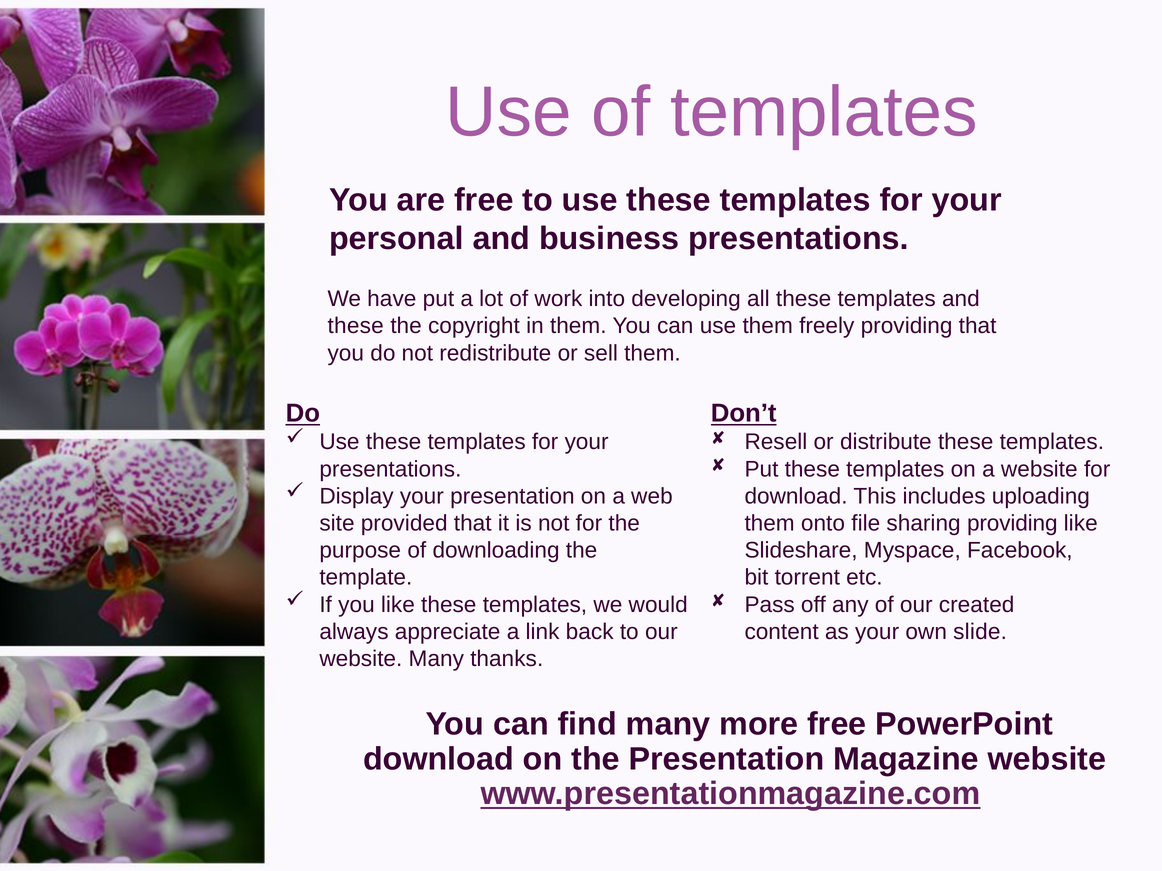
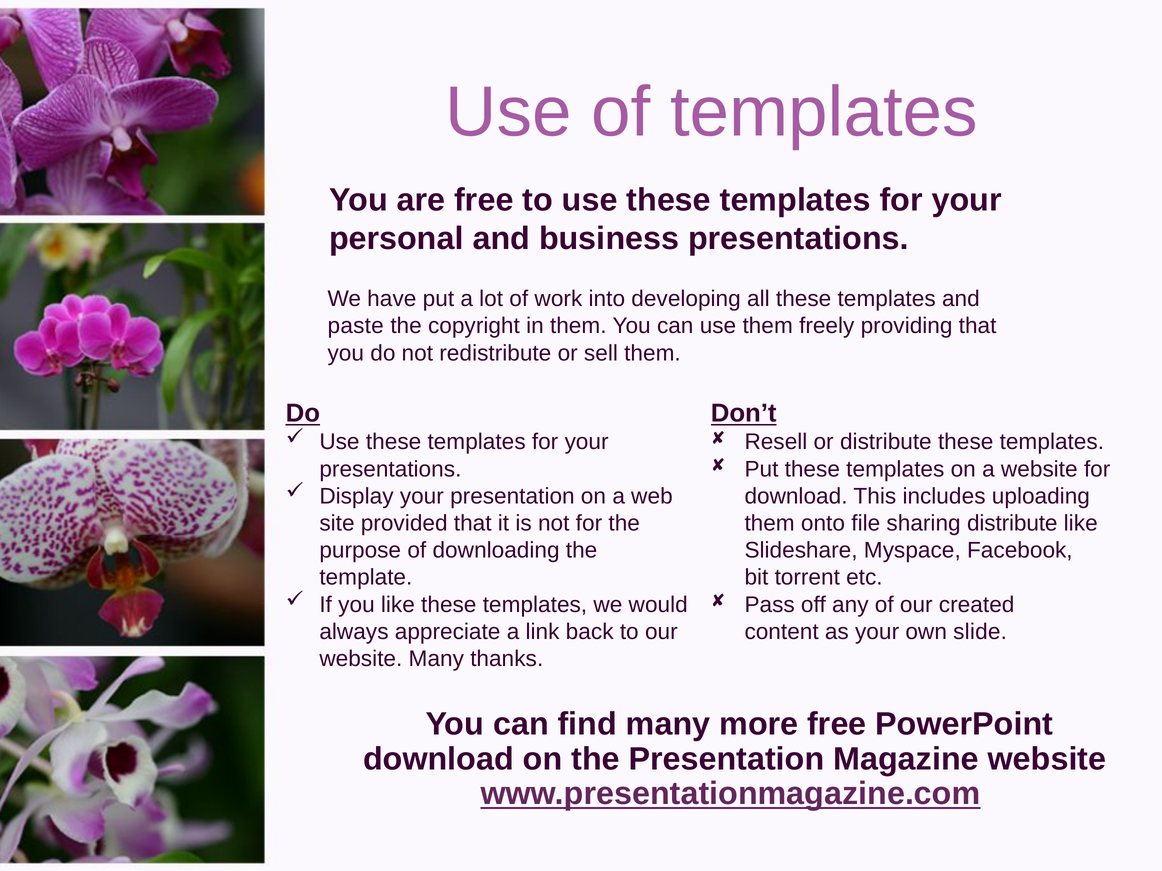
these at (356, 326): these -> paste
sharing providing: providing -> distribute
